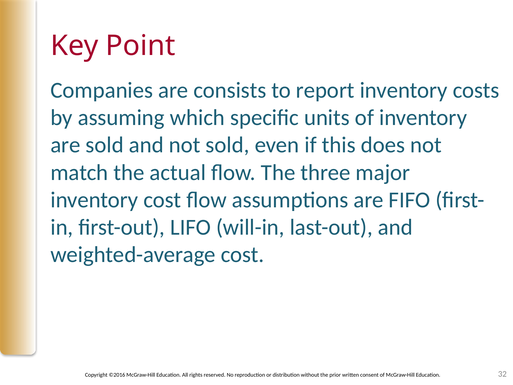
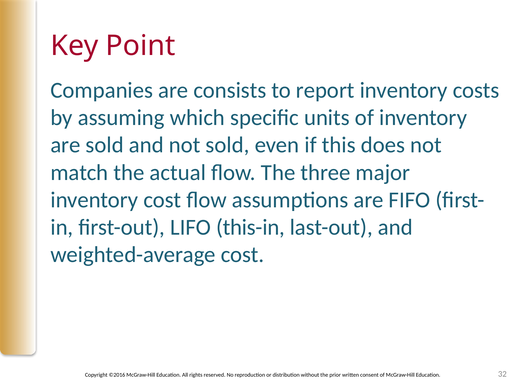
will-in: will-in -> this-in
